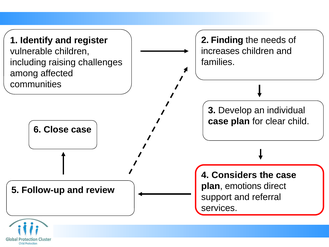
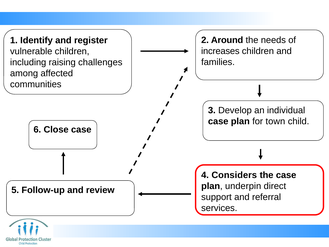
Finding: Finding -> Around
clear: clear -> town
emotions: emotions -> underpin
